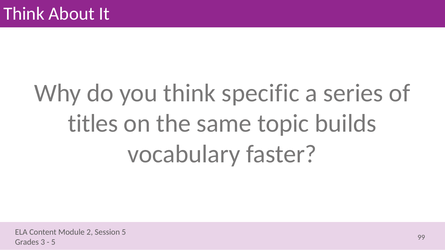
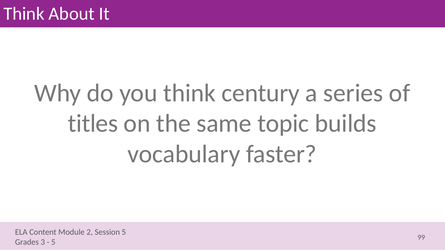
specific: specific -> century
